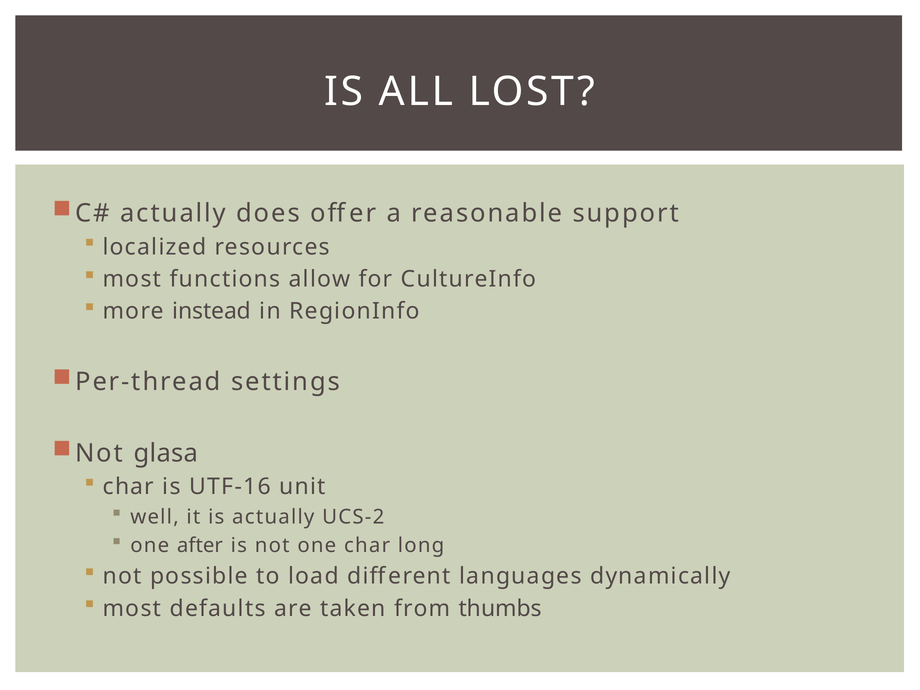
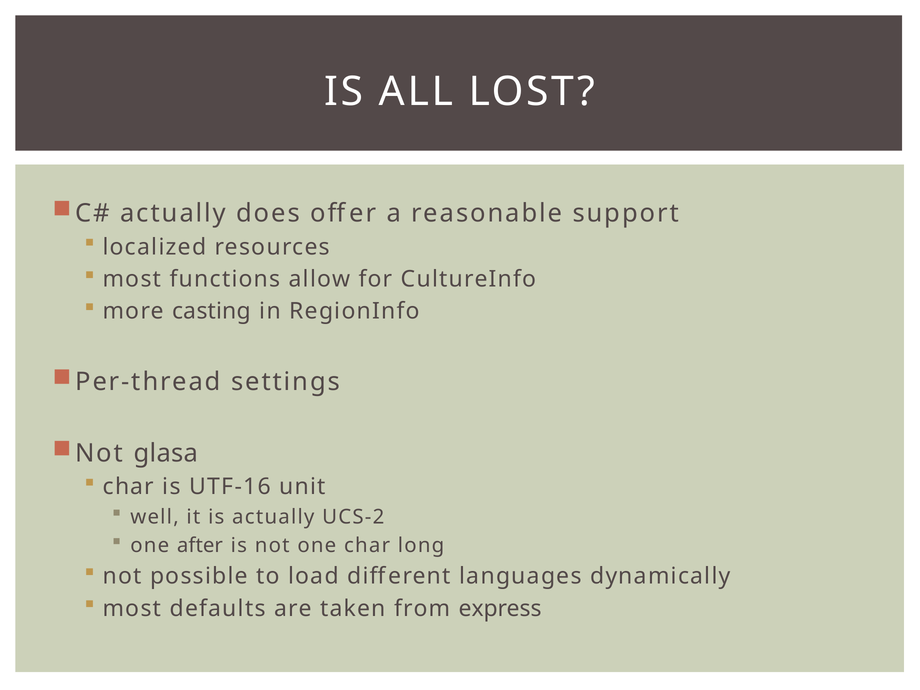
instead: instead -> casting
thumbs: thumbs -> express
